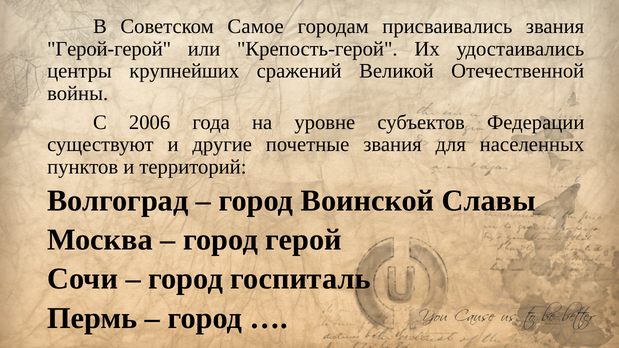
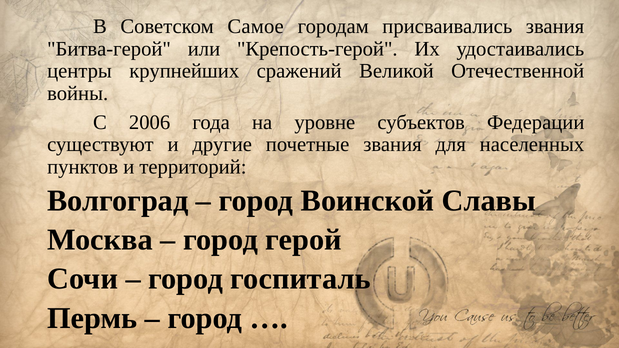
Герой-герой: Герой-герой -> Битва-герой
